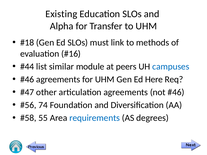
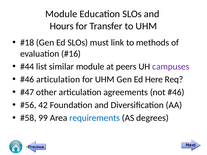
Existing at (61, 14): Existing -> Module
Alpha: Alpha -> Hours
campuses colour: blue -> purple
agreements at (58, 79): agreements -> articulation
74: 74 -> 42
55: 55 -> 99
